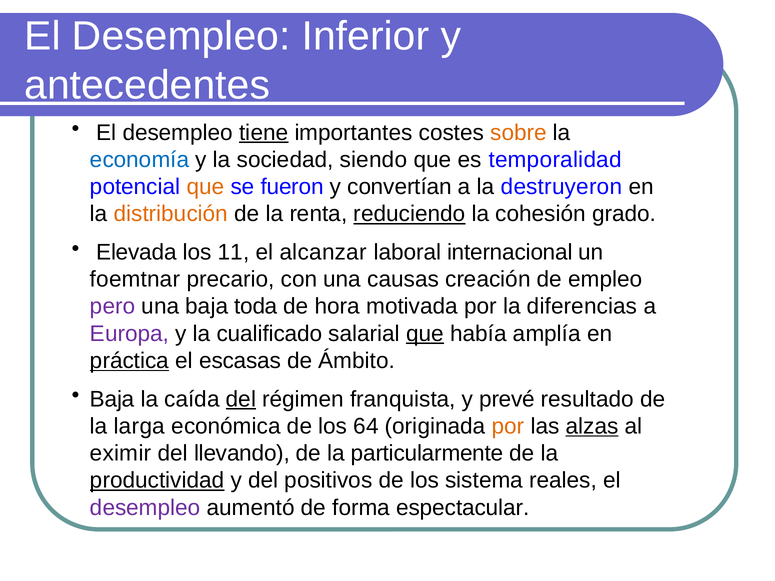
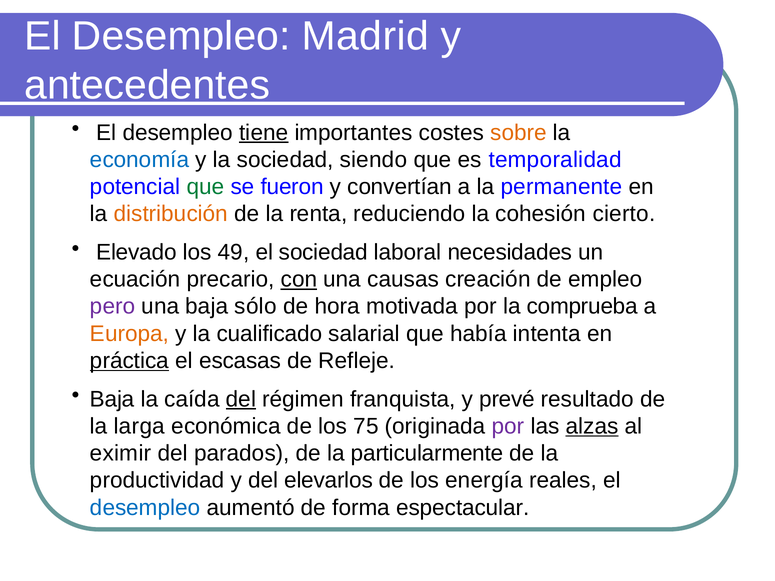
Inferior: Inferior -> Madrid
que at (205, 187) colour: orange -> green
destruyeron: destruyeron -> permanente
reduciendo underline: present -> none
grado: grado -> cierto
Elevada: Elevada -> Elevado
11: 11 -> 49
el alcanzar: alcanzar -> sociedad
internacional: internacional -> necesidades
foemtnar: foemtnar -> ecuación
con underline: none -> present
toda: toda -> sólo
diferencias: diferencias -> comprueba
Europa colour: purple -> orange
que at (425, 334) underline: present -> none
amplía: amplía -> intenta
Ámbito: Ámbito -> Refleje
64: 64 -> 75
por at (508, 426) colour: orange -> purple
llevando: llevando -> parados
productividad underline: present -> none
positivos: positivos -> elevarlos
sistema: sistema -> energía
desempleo at (145, 508) colour: purple -> blue
